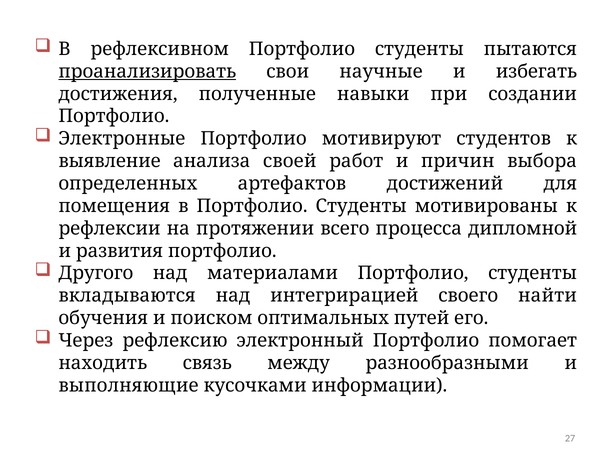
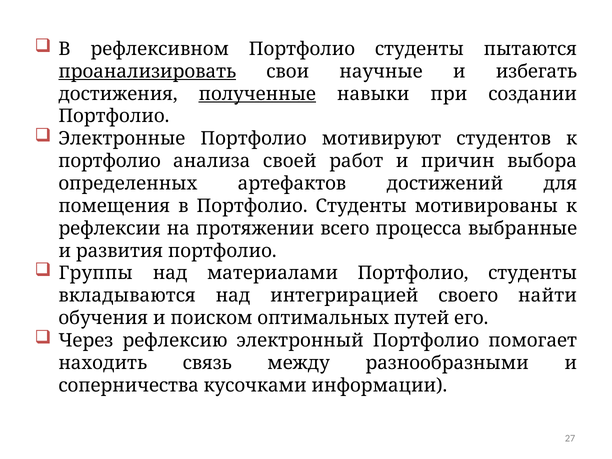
полученные underline: none -> present
выявление at (110, 161): выявление -> портфолио
дипломной: дипломной -> выбранные
Другого: Другого -> Группы
выполняющие: выполняющие -> соперничества
